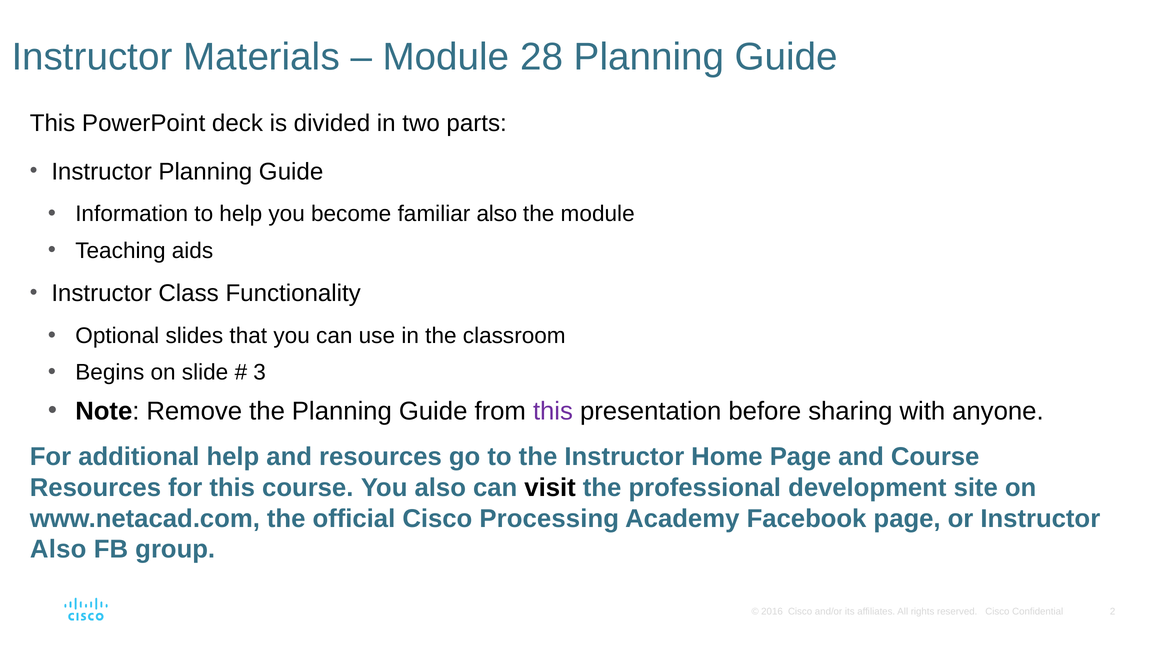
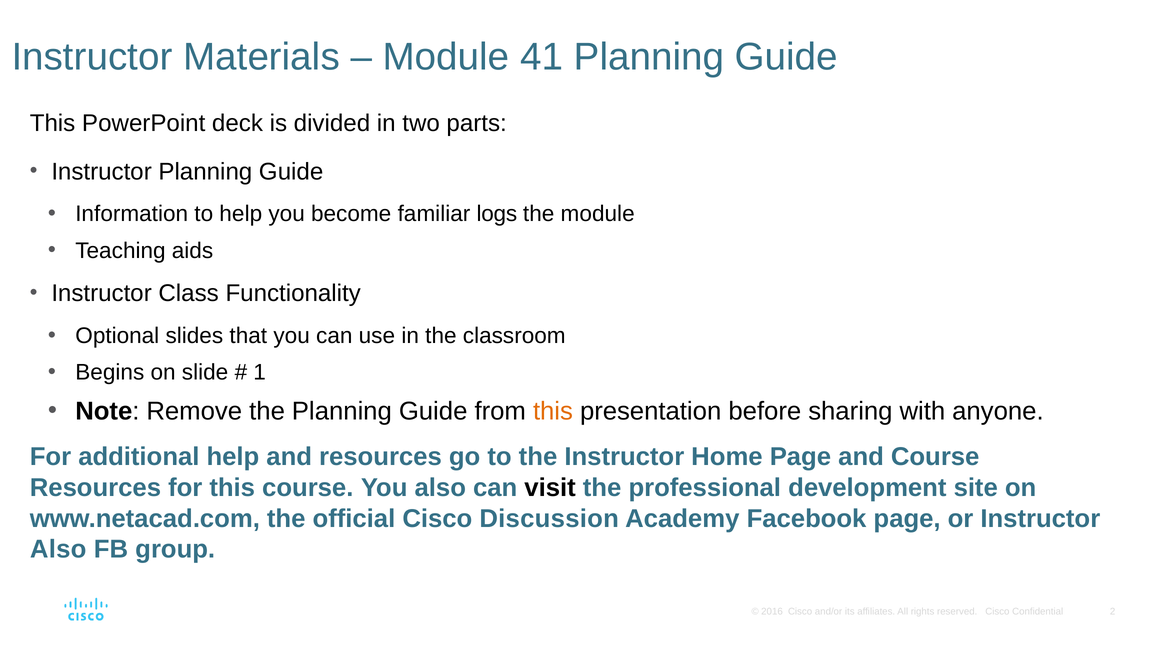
28: 28 -> 41
familiar also: also -> logs
3: 3 -> 1
this at (553, 411) colour: purple -> orange
Processing: Processing -> Discussion
